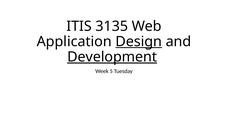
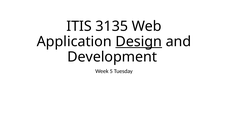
Development underline: present -> none
